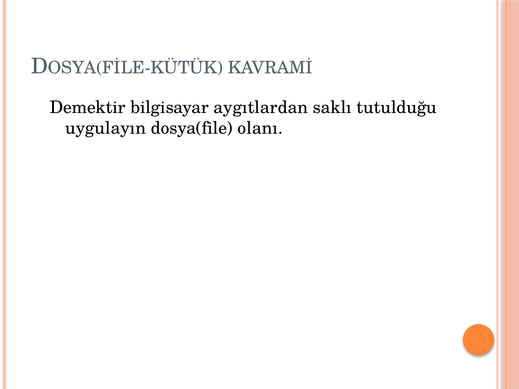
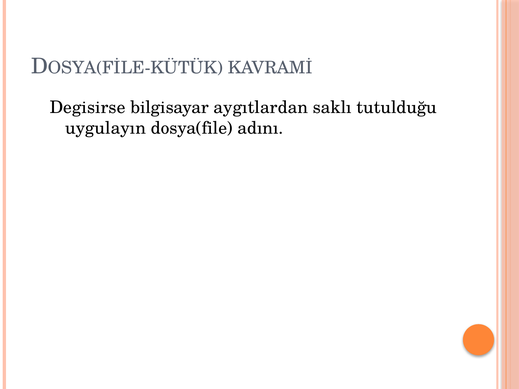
Demektir: Demektir -> Degisirse
olanı: olanı -> adını
